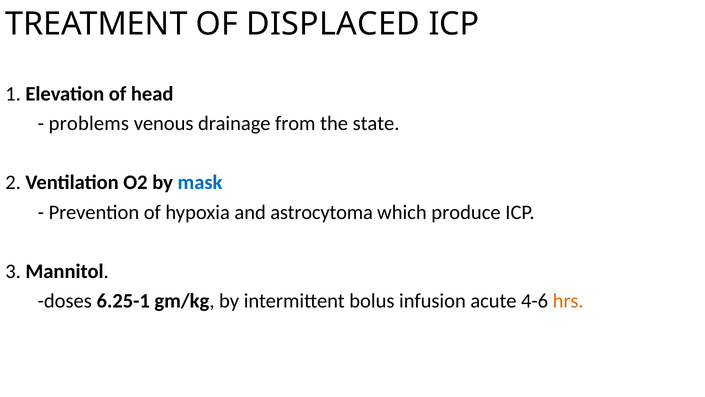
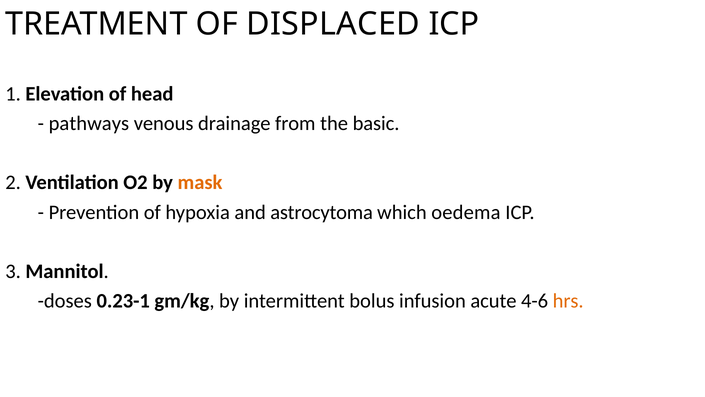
problems: problems -> pathways
state: state -> basic
mask colour: blue -> orange
produce: produce -> oedema
6.25-1: 6.25-1 -> 0.23-1
